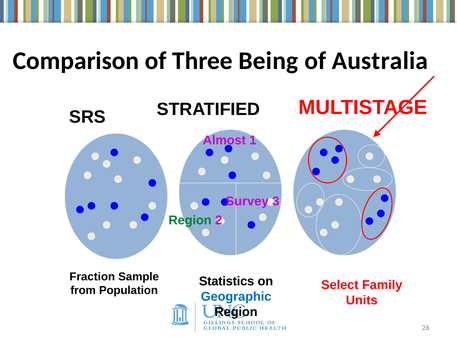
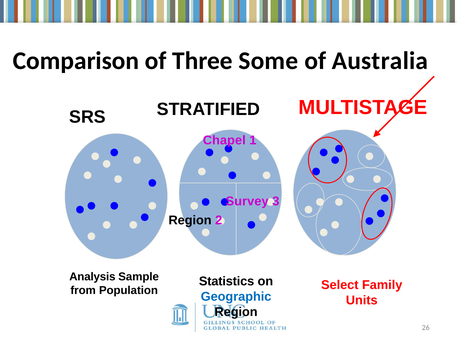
Being: Being -> Some
Almost: Almost -> Chapel
Region at (190, 220) colour: green -> black
Fraction: Fraction -> Analysis
